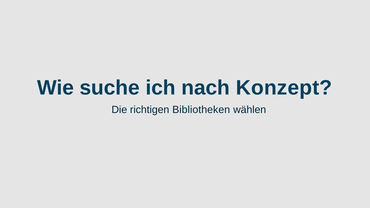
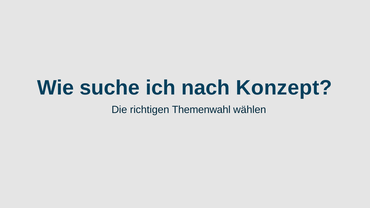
Bibliotheken: Bibliotheken -> Themenwahl
